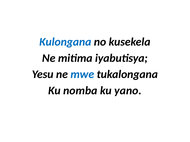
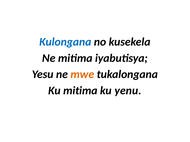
mwe colour: blue -> orange
Ku nomba: nomba -> mitima
yano: yano -> yenu
